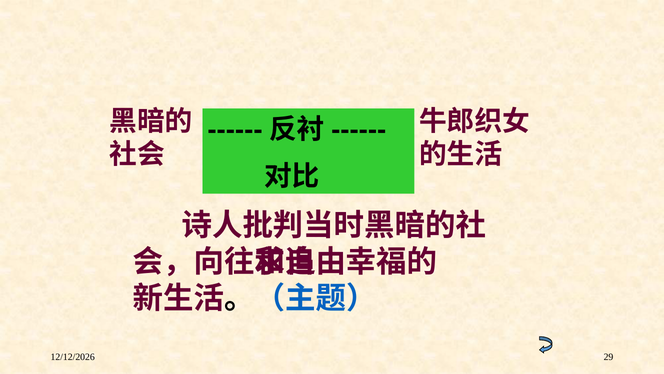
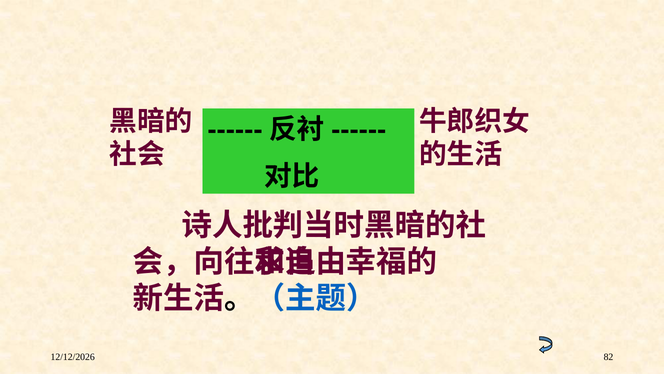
29: 29 -> 82
